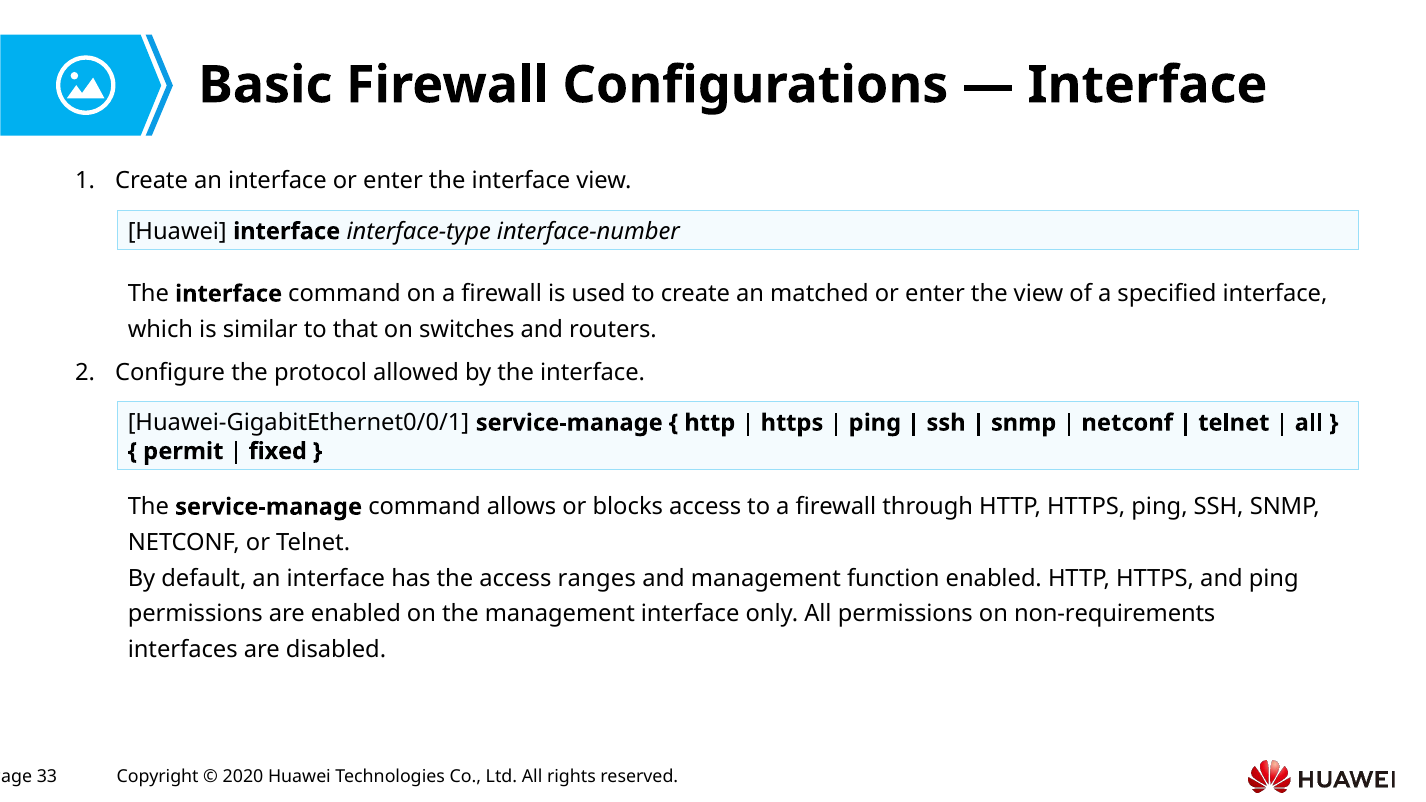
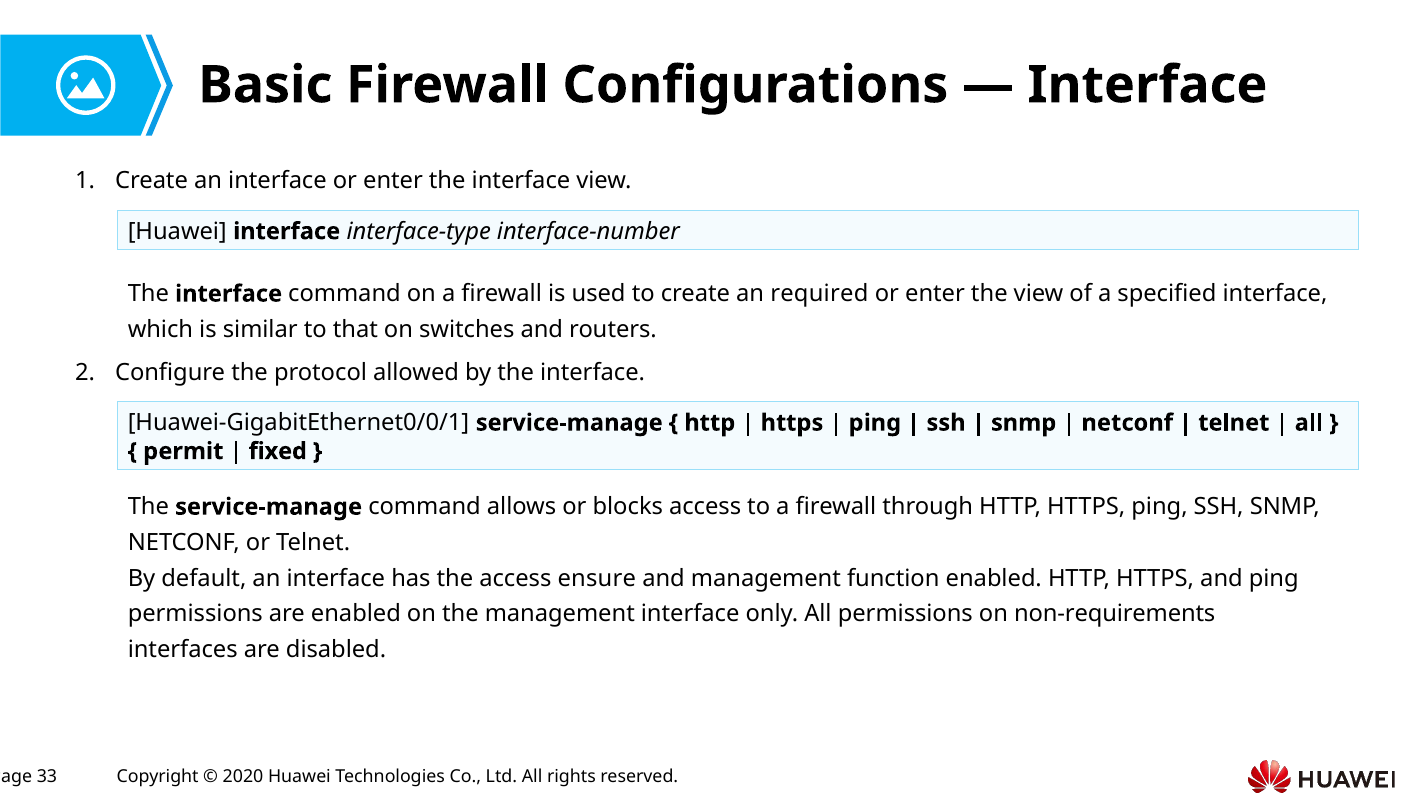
matched: matched -> required
ranges: ranges -> ensure
